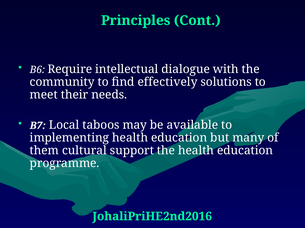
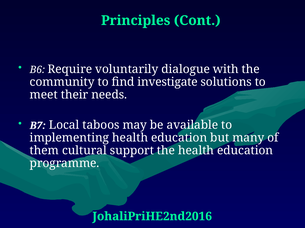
intellectual: intellectual -> voluntarily
effectively: effectively -> investigate
